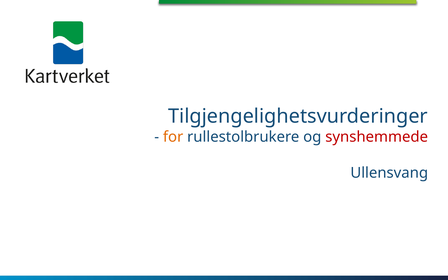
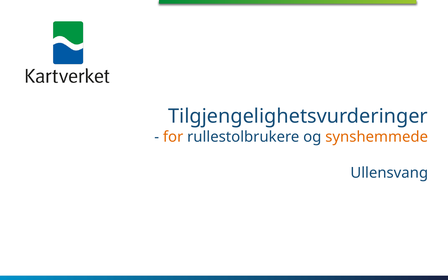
synshemmede colour: red -> orange
